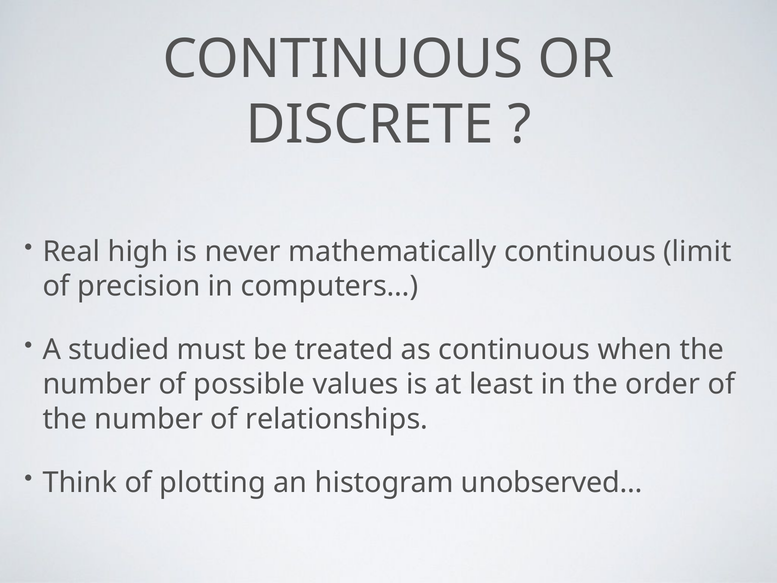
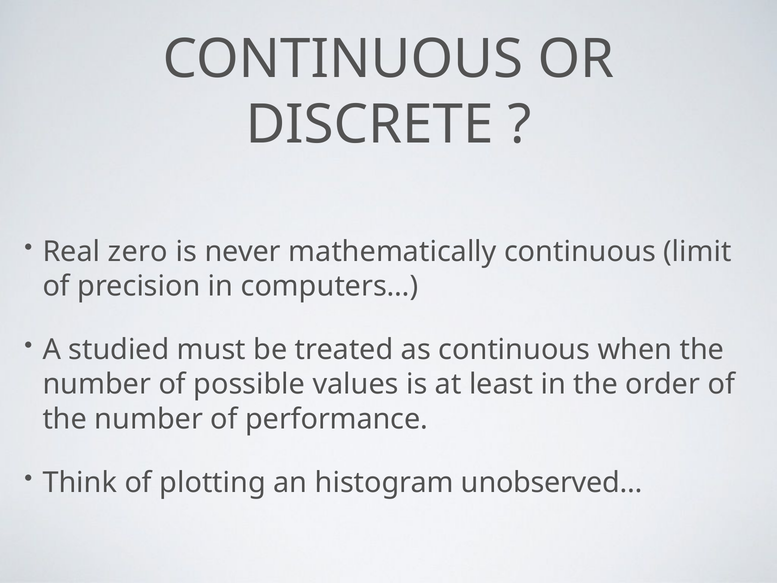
high: high -> zero
relationships: relationships -> performance
